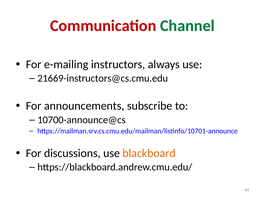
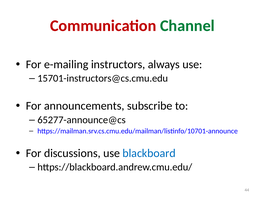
21669-instructors@cs.cmu.edu: 21669-instructors@cs.cmu.edu -> 15701-instructors@cs.cmu.edu
10700-announce@cs: 10700-announce@cs -> 65277-announce@cs
blackboard colour: orange -> blue
